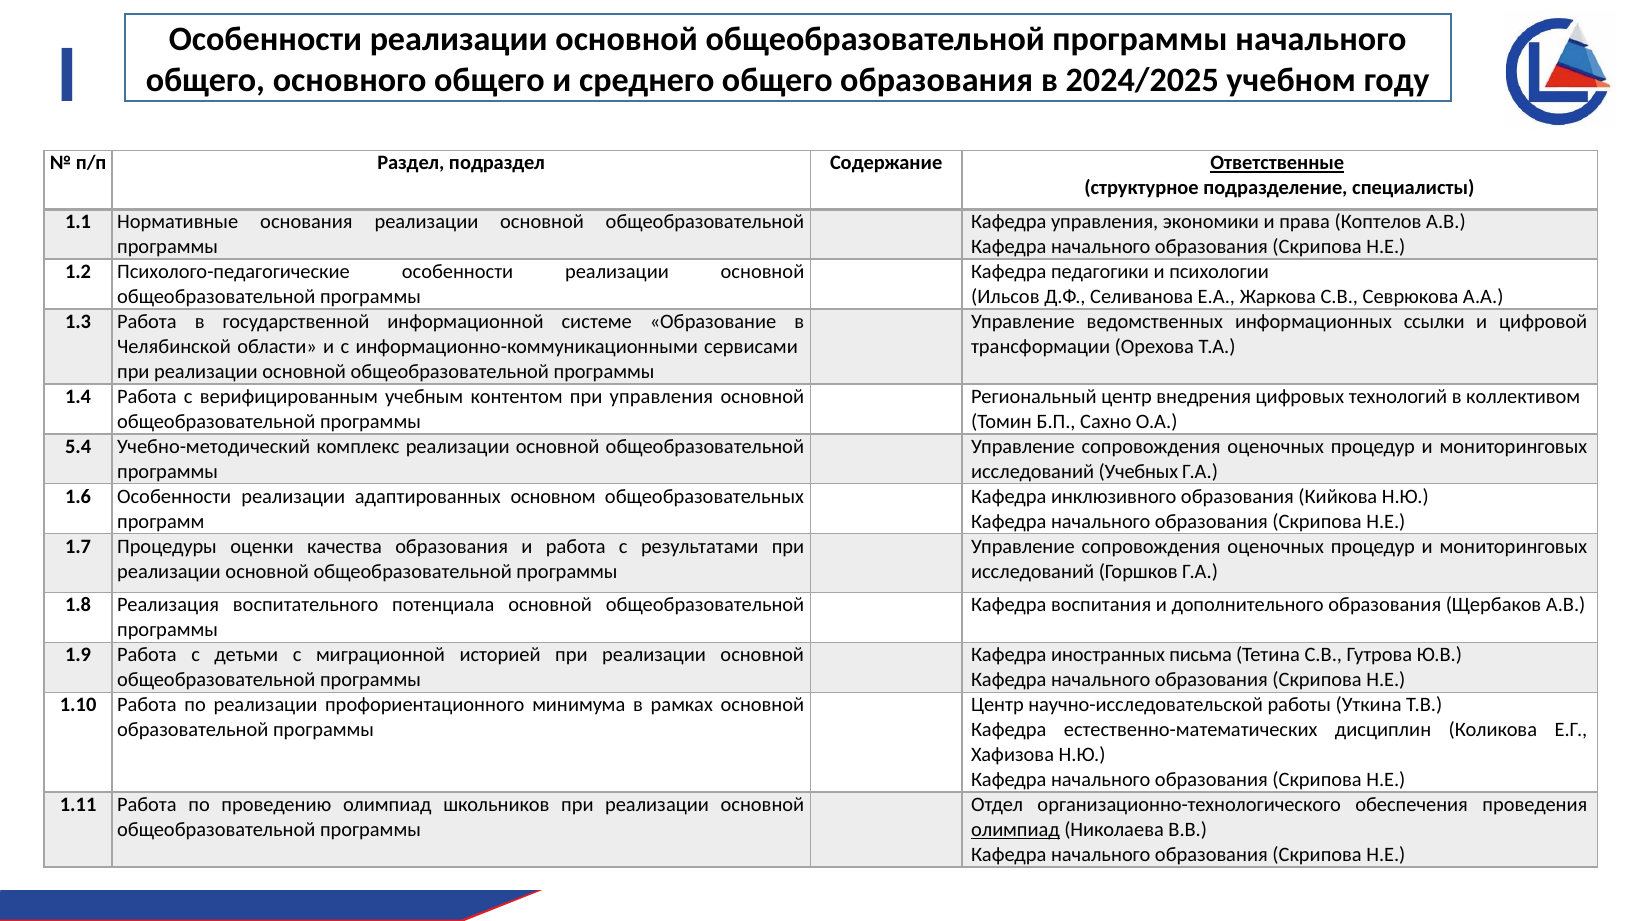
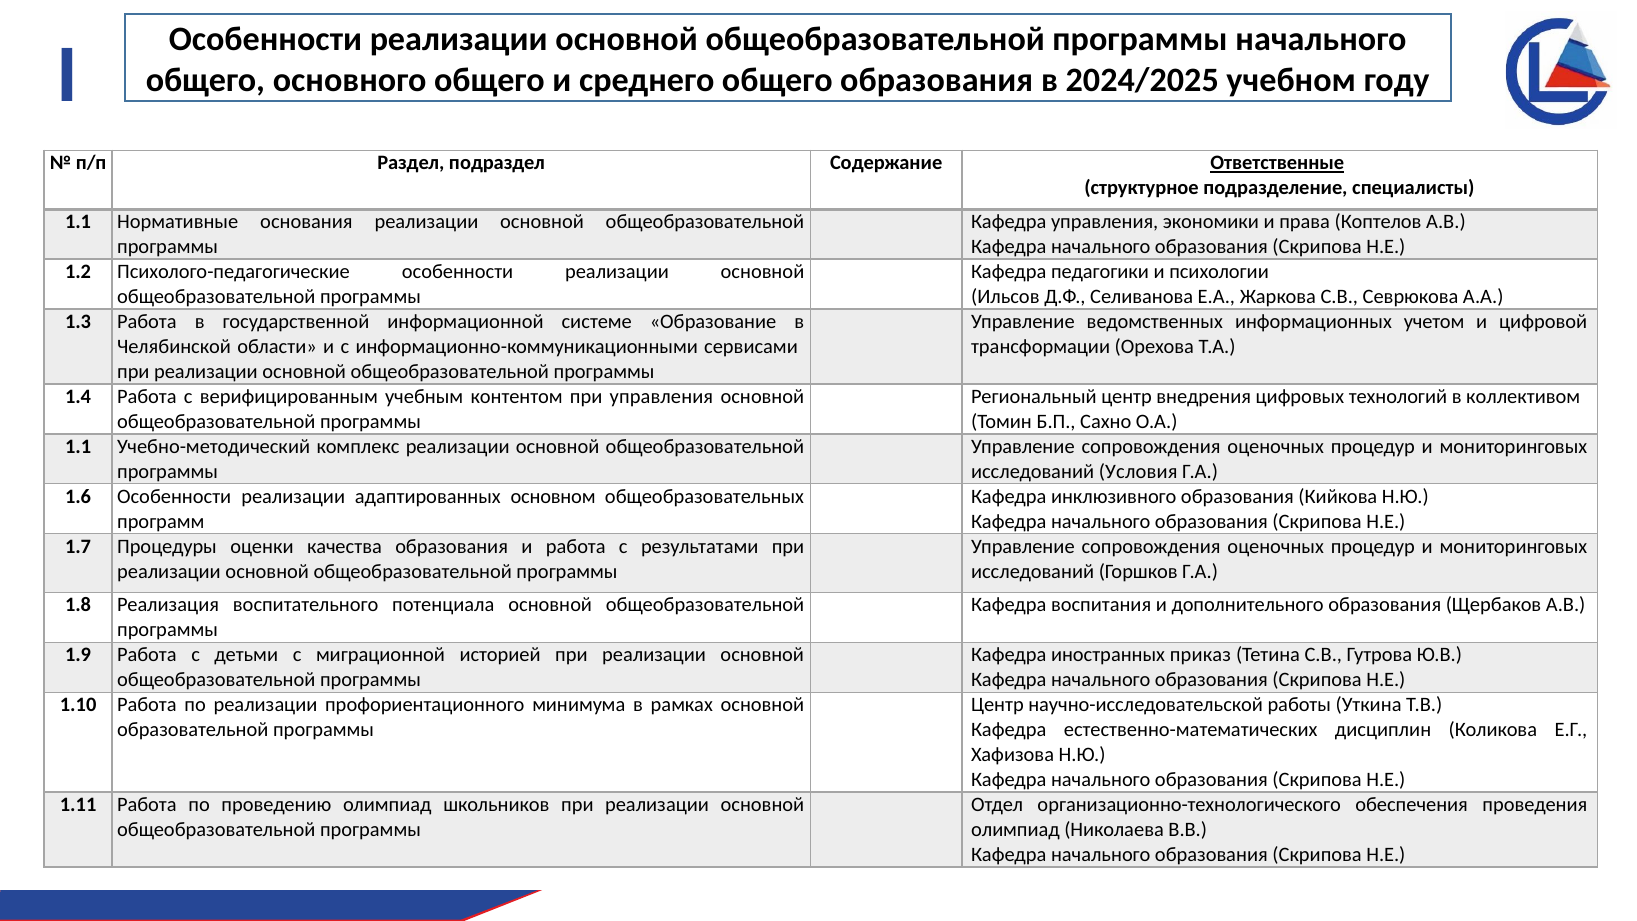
ссылки: ссылки -> учетом
5.4 at (78, 446): 5.4 -> 1.1
Учебных: Учебных -> Условия
письма: письма -> приказ
олимпиад at (1015, 830) underline: present -> none
